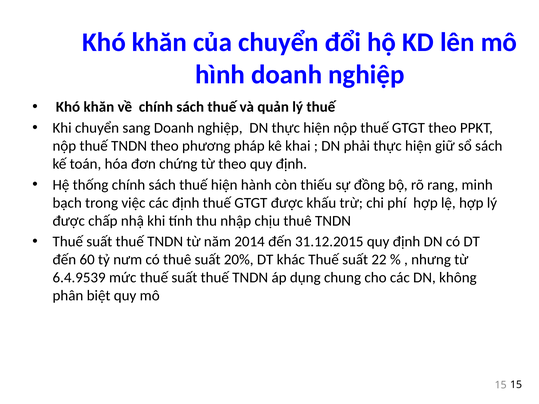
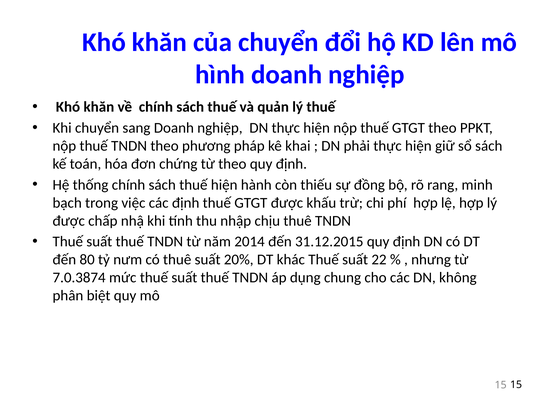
60: 60 -> 80
6.4.9539: 6.4.9539 -> 7.0.3874
